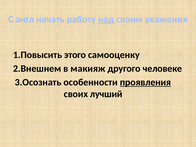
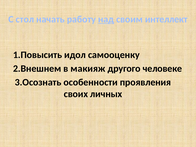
англ: англ -> стол
уважения: уважения -> интеллект
этого: этого -> идол
проявления underline: present -> none
лучший: лучший -> личных
